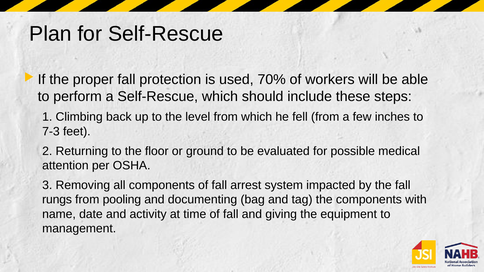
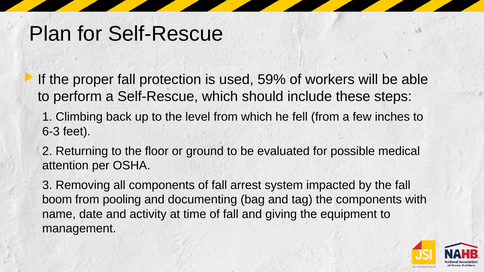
70%: 70% -> 59%
7-3: 7-3 -> 6-3
rungs: rungs -> boom
